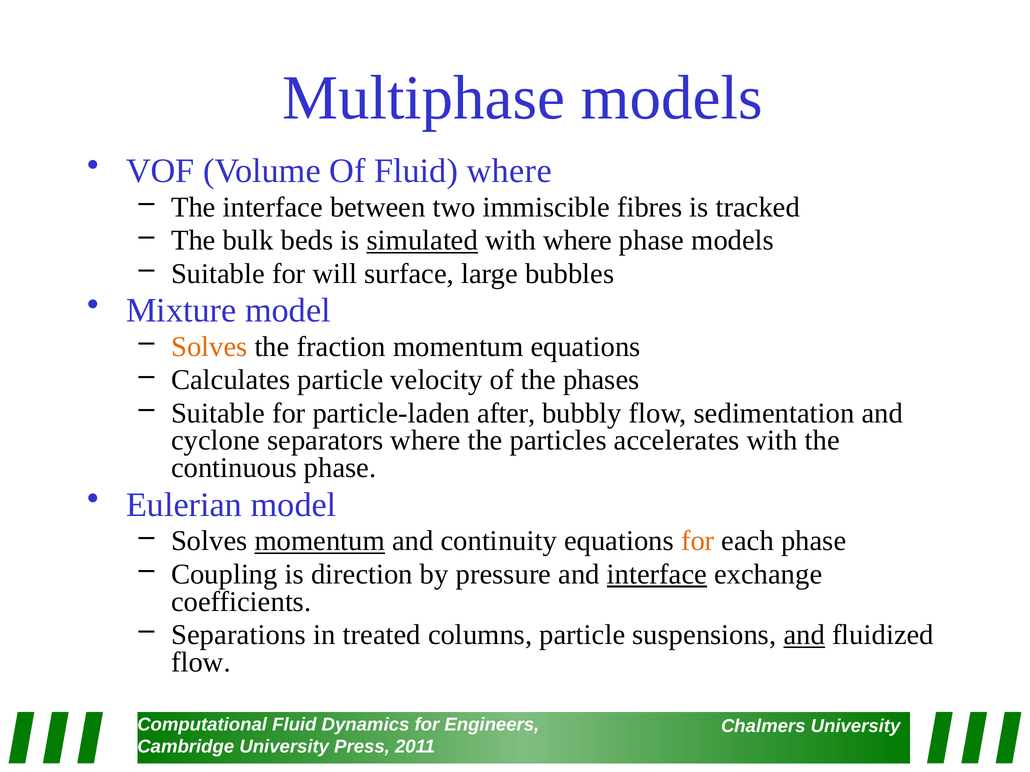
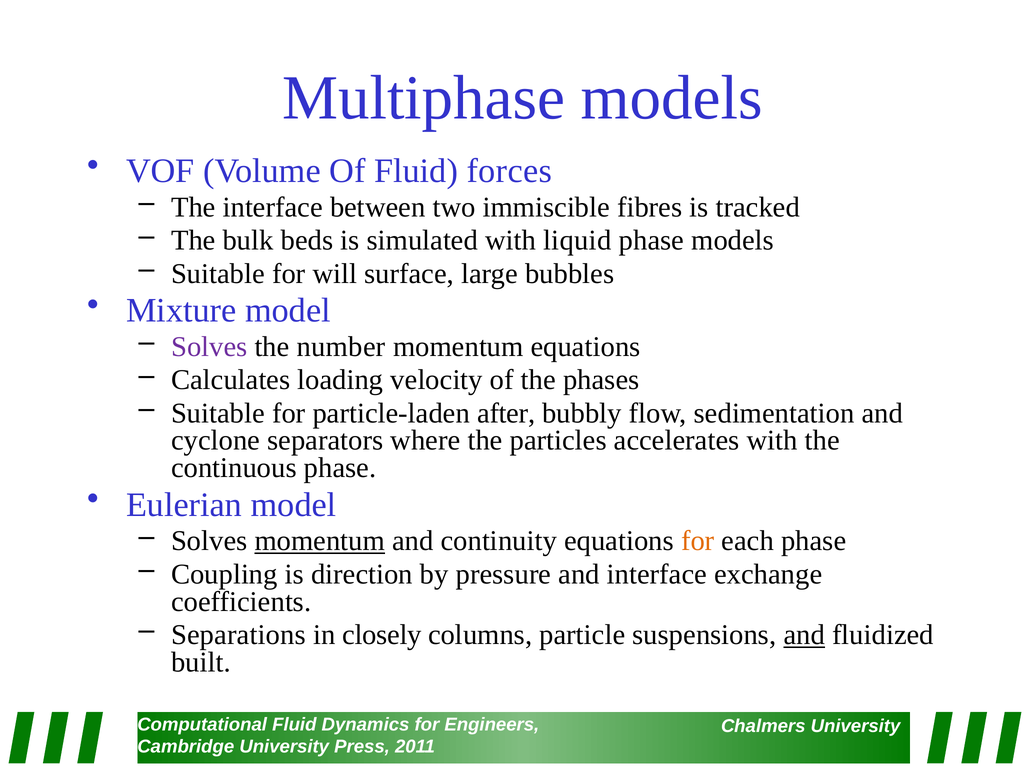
Fluid where: where -> forces
simulated underline: present -> none
with where: where -> liquid
Solves at (209, 347) colour: orange -> purple
fraction: fraction -> number
Calculates particle: particle -> loading
interface at (657, 575) underline: present -> none
treated: treated -> closely
flow at (201, 663): flow -> built
